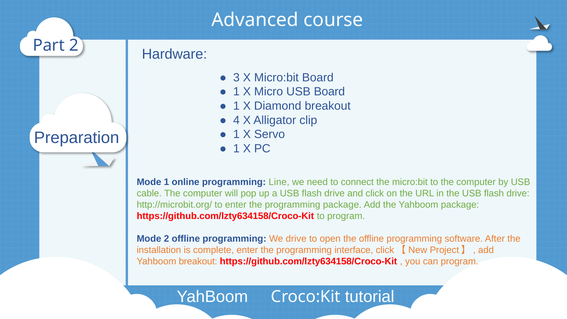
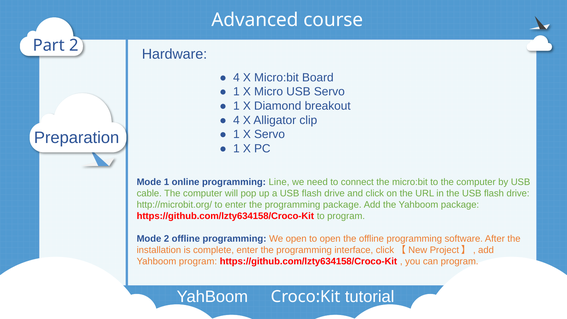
3 at (236, 78): 3 -> 4
USB Board: Board -> Servo
We drive: drive -> open
Yahboom breakout: breakout -> program
